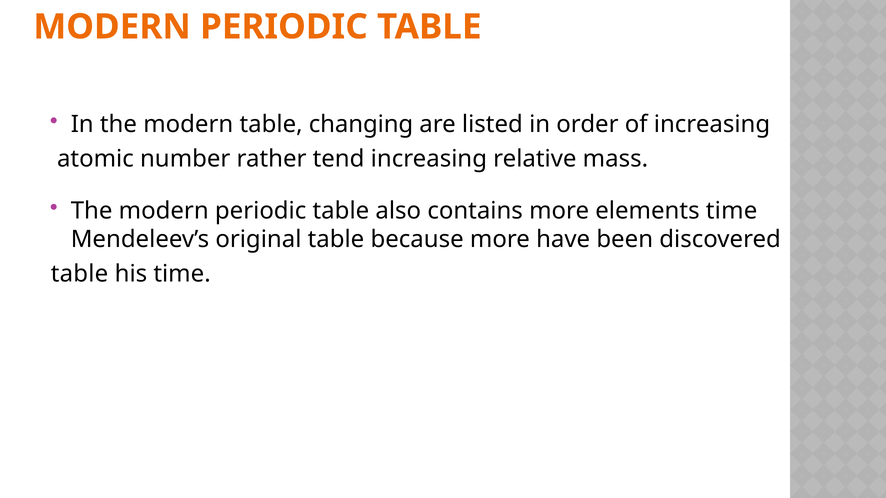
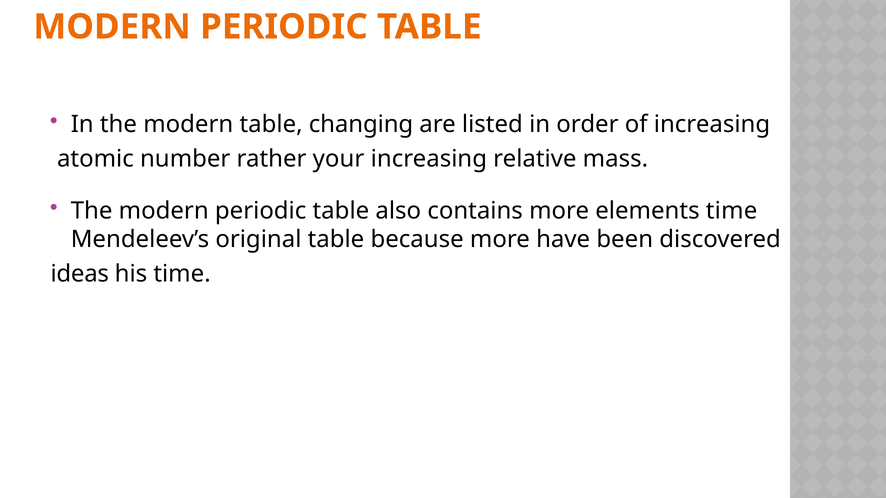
tend: tend -> your
table at (80, 274): table -> ideas
